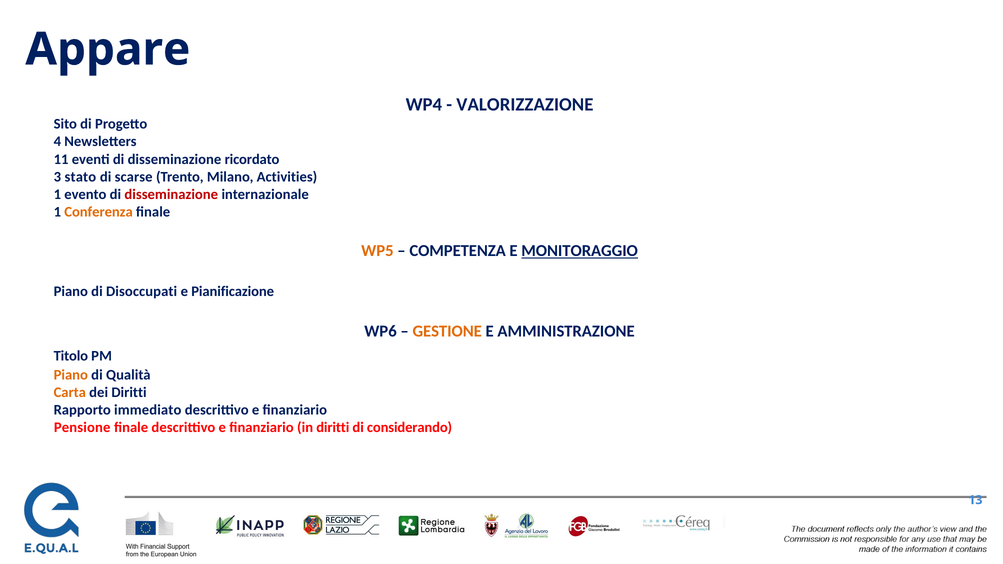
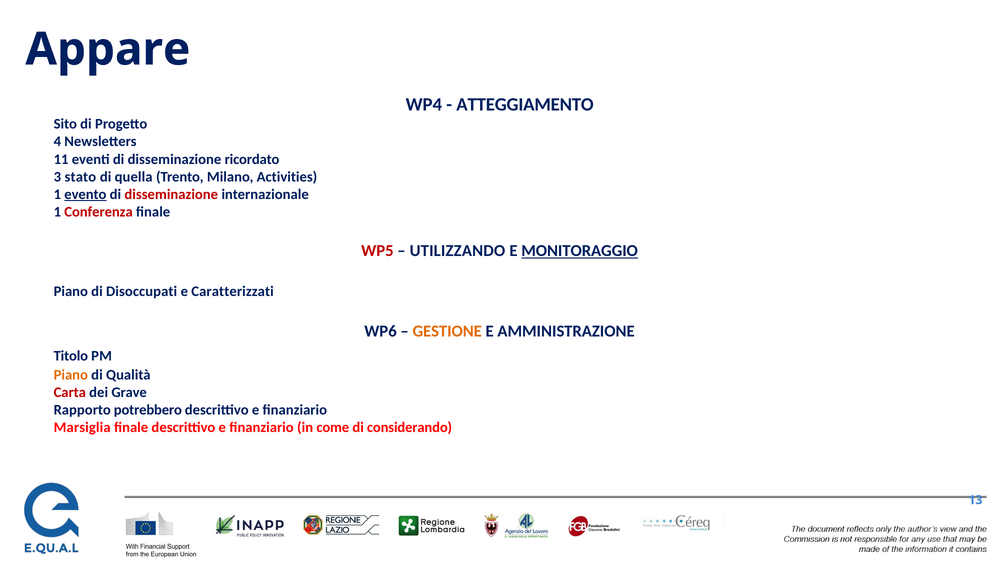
VALORIZZAZIONE: VALORIZZAZIONE -> ATTEGGIAMENTO
scarse: scarse -> quella
evento underline: none -> present
Conferenza colour: orange -> red
WP5 colour: orange -> red
COMPETENZA: COMPETENZA -> UTILIZZANDO
Pianificazione: Pianificazione -> Caratterizzati
Carta colour: orange -> red
dei Diritti: Diritti -> Grave
immediato: immediato -> potrebbero
Pensione: Pensione -> Marsiglia
in diritti: diritti -> come
